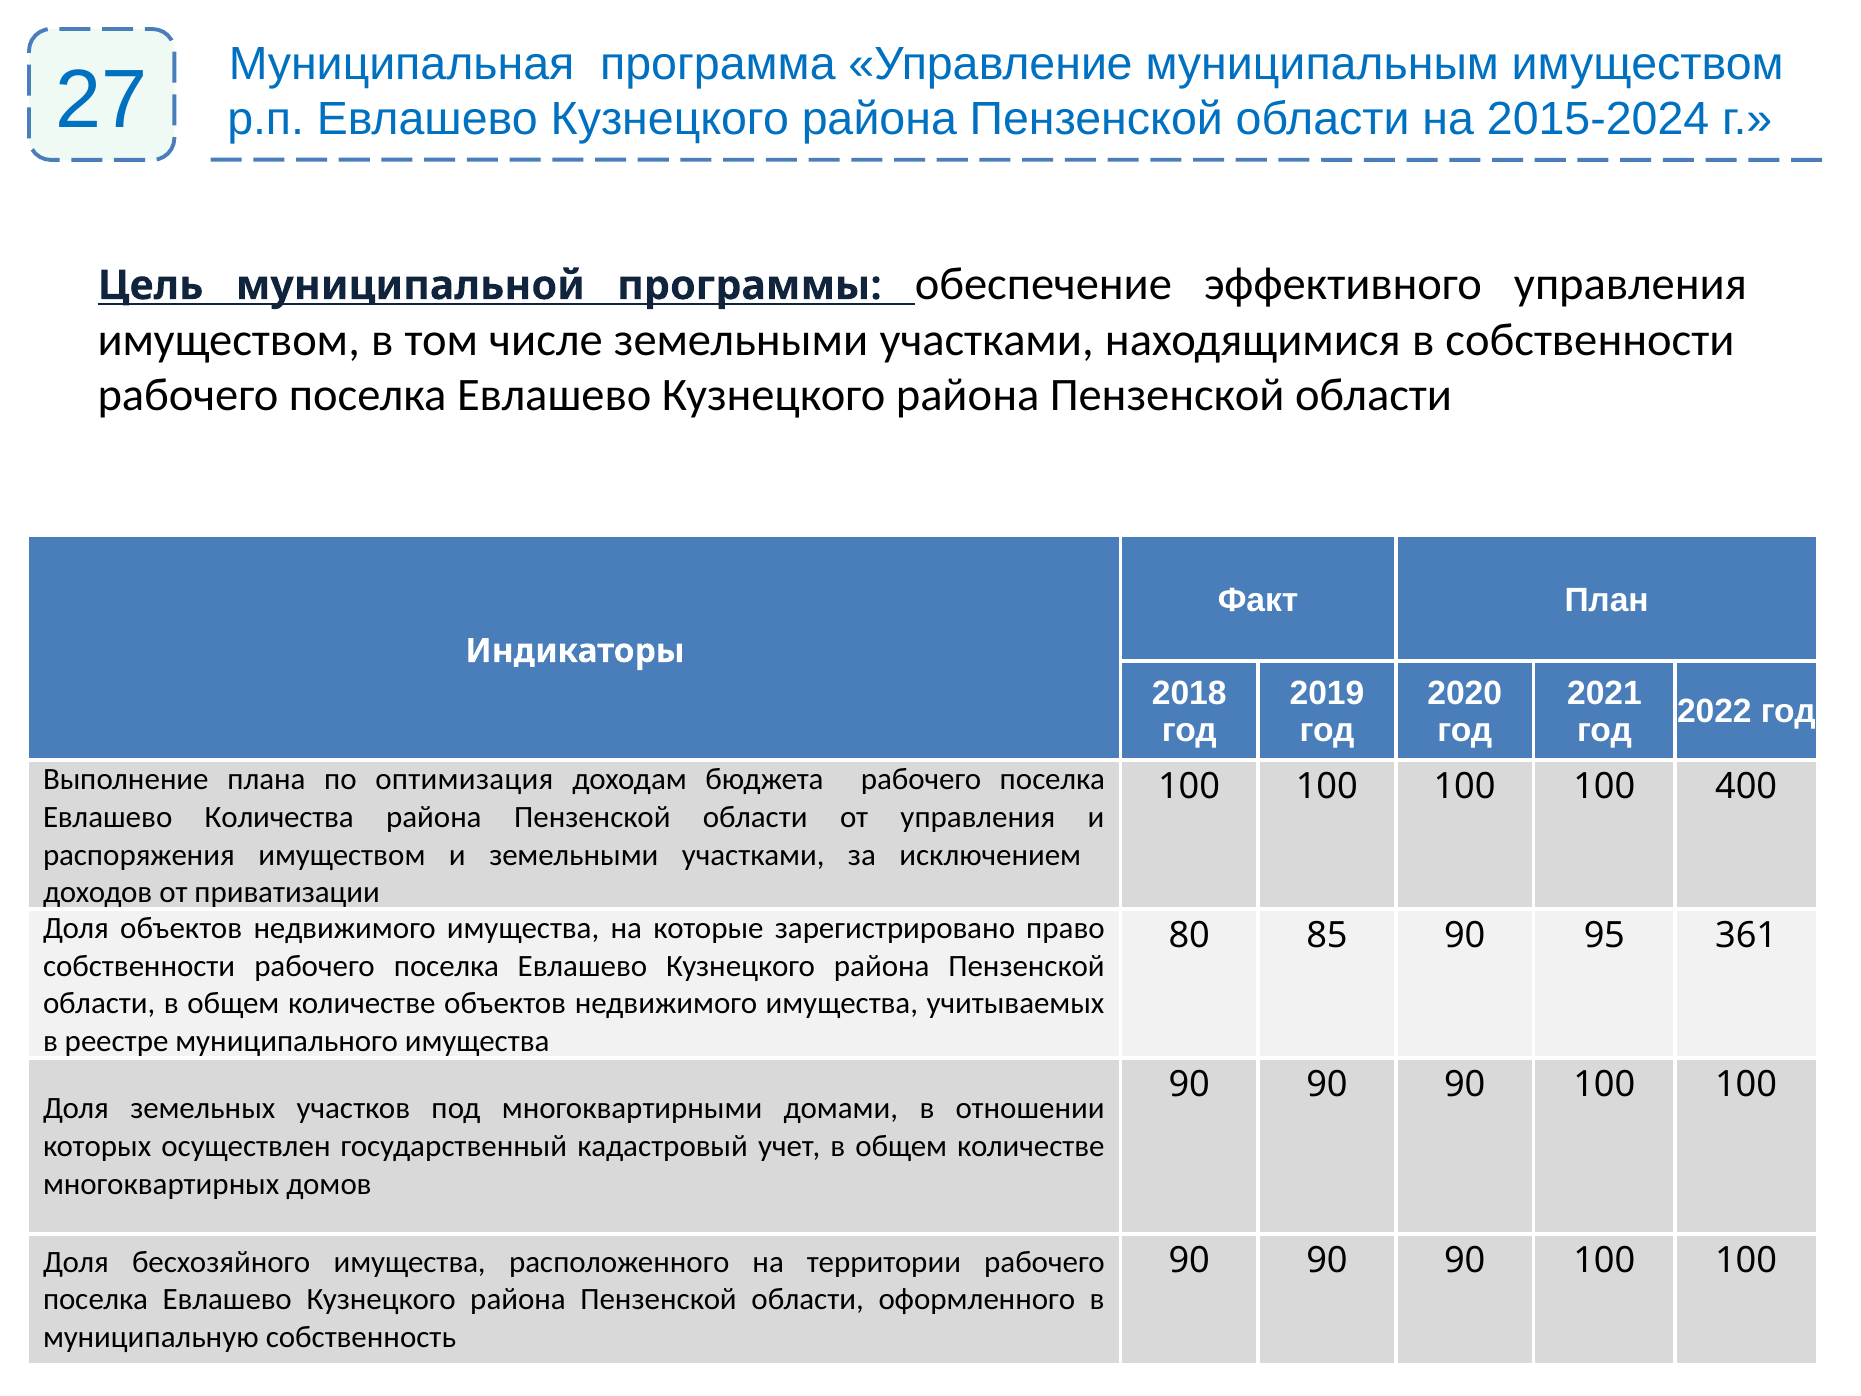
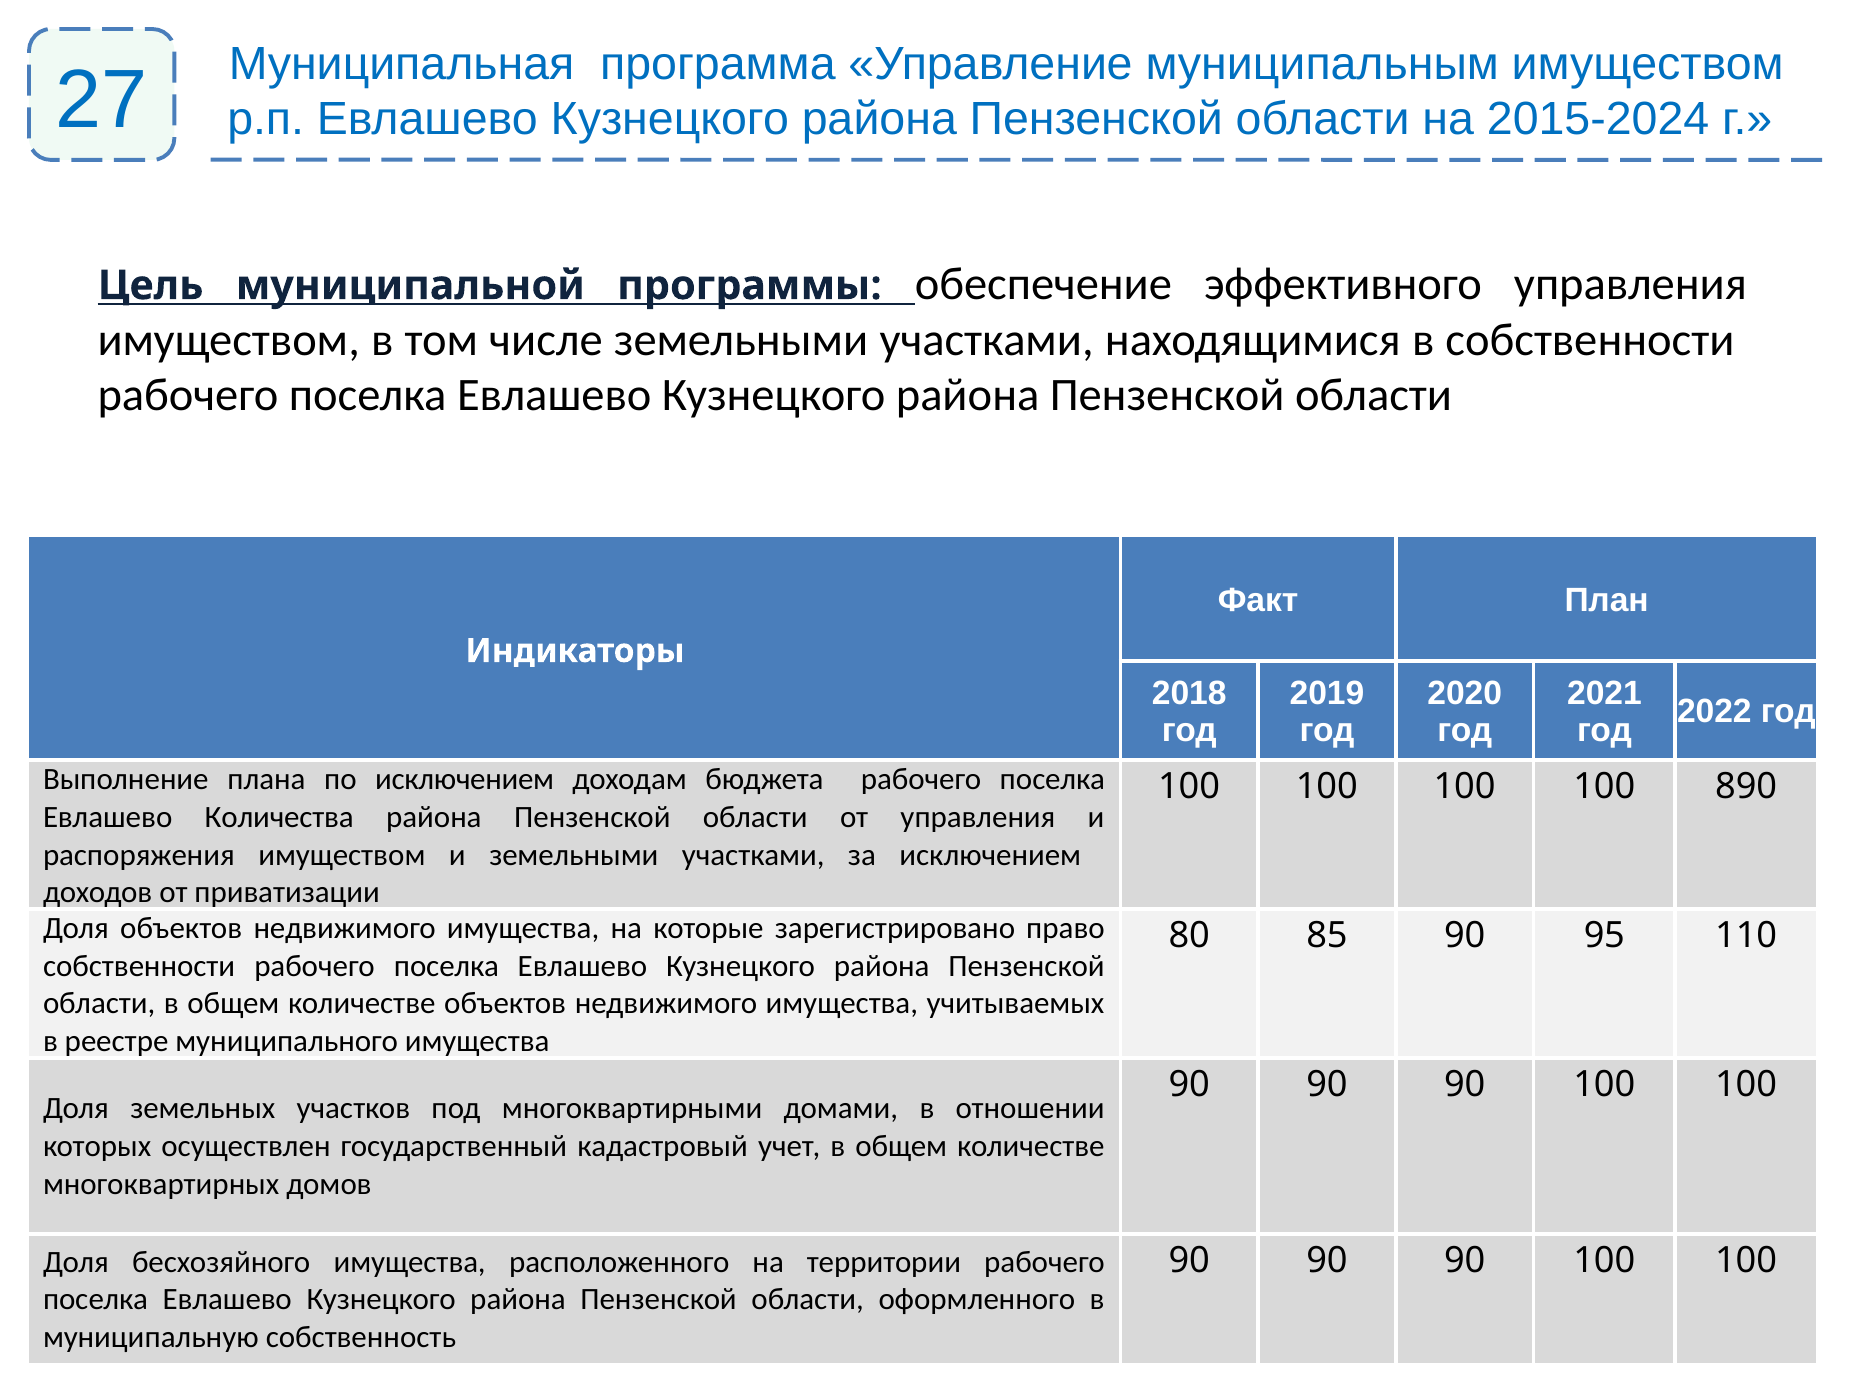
по оптимизация: оптимизация -> исключением
400: 400 -> 890
361: 361 -> 110
